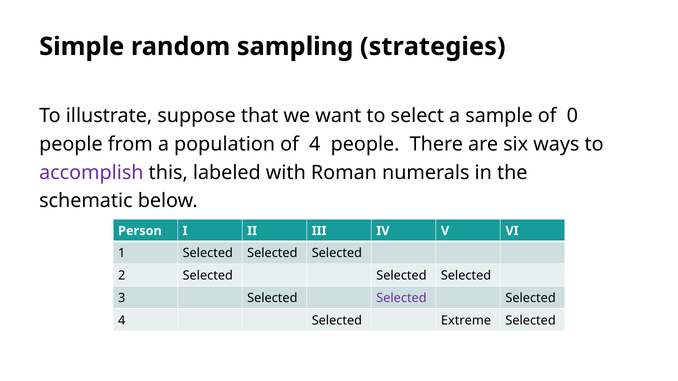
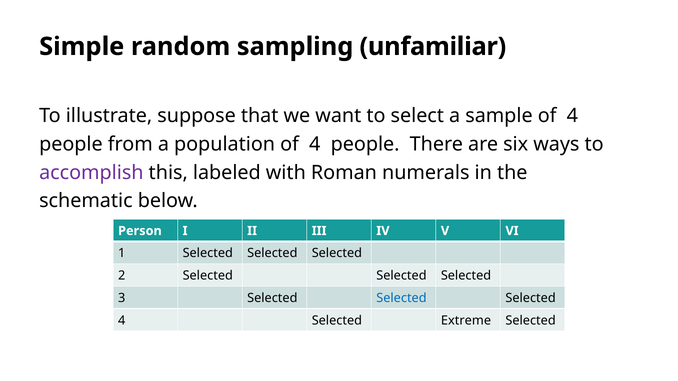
strategies: strategies -> unfamiliar
sample of 0: 0 -> 4
Selected at (401, 298) colour: purple -> blue
